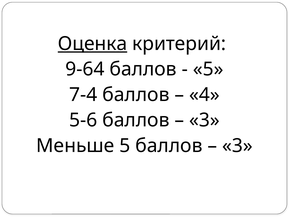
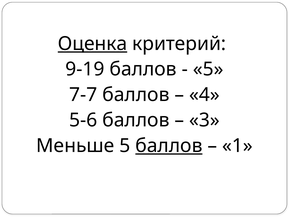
9-64: 9-64 -> 9-19
7-4: 7-4 -> 7-7
баллов at (169, 145) underline: none -> present
3 at (237, 145): 3 -> 1
